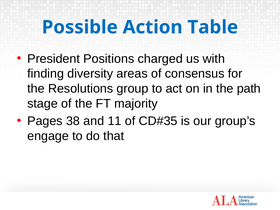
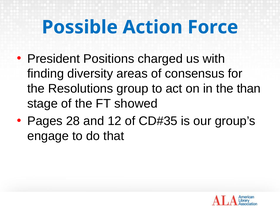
Table: Table -> Force
path: path -> than
majority: majority -> showed
38: 38 -> 28
11: 11 -> 12
